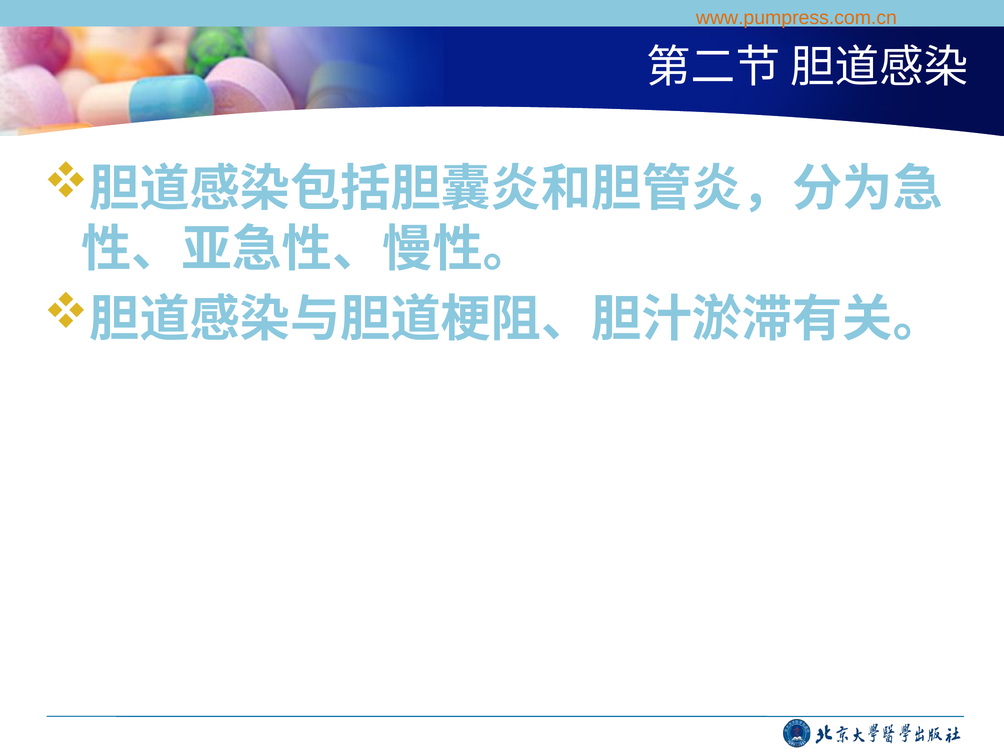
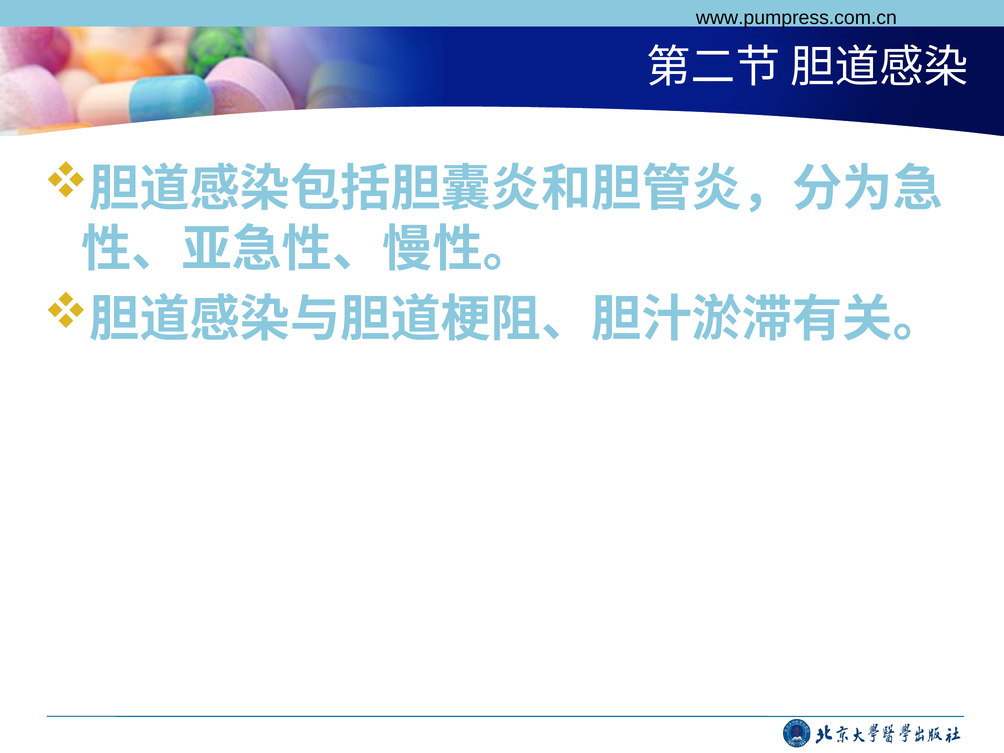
www.pumpress.com.cn colour: orange -> black
